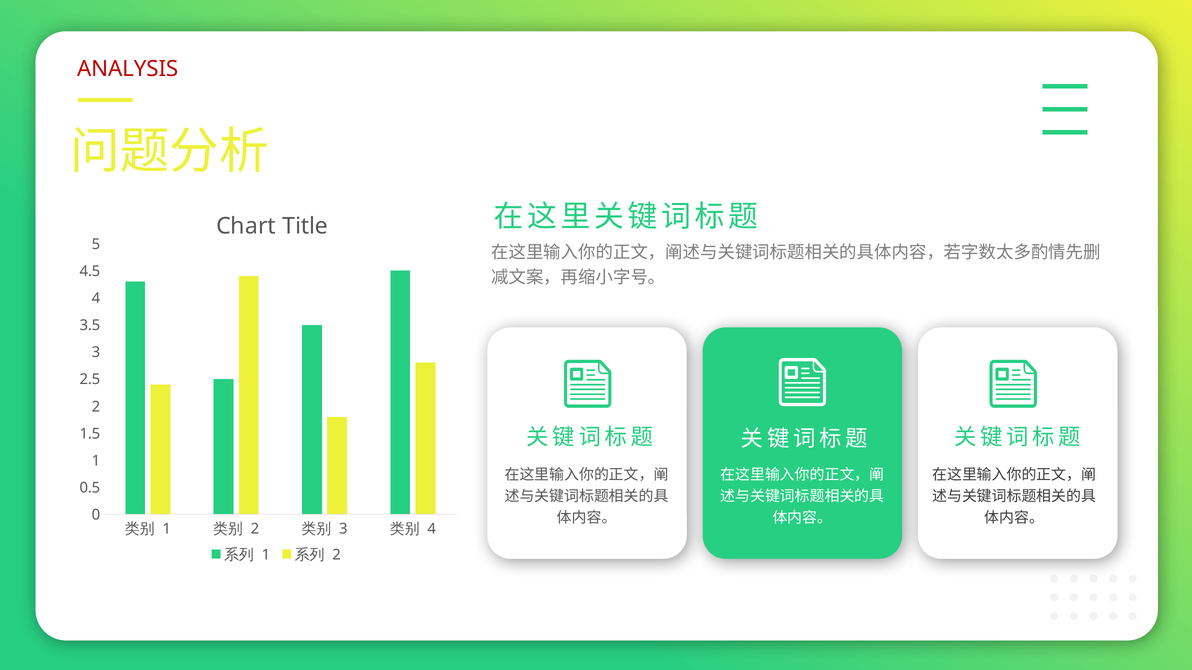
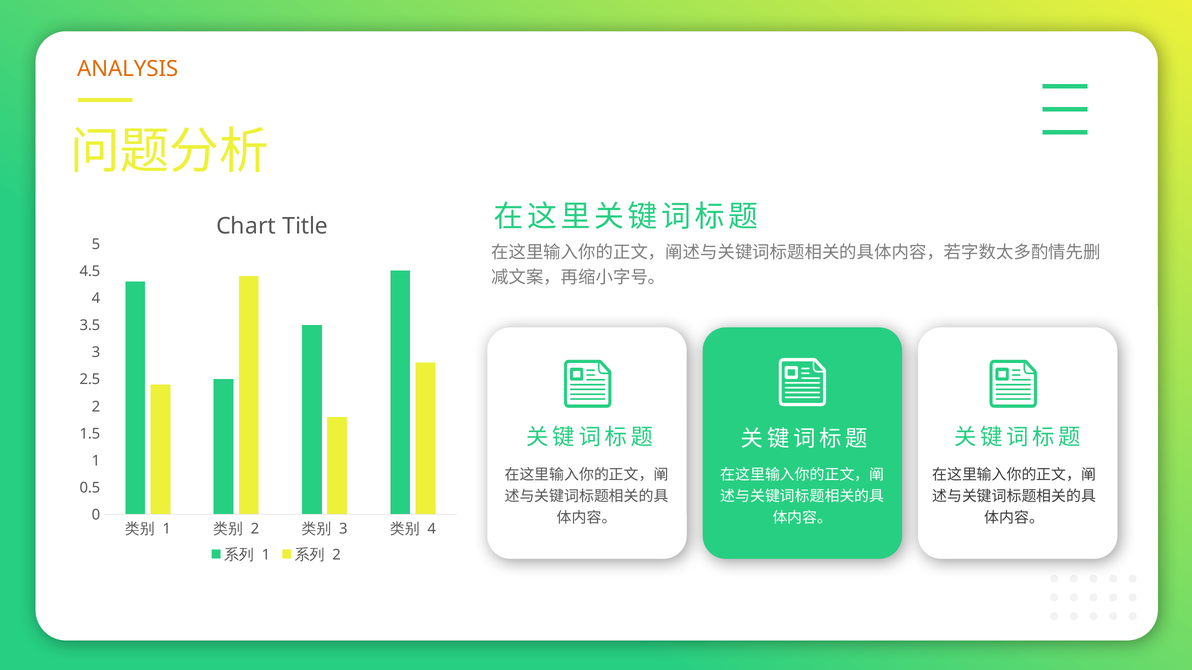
ANALYSIS colour: red -> orange
